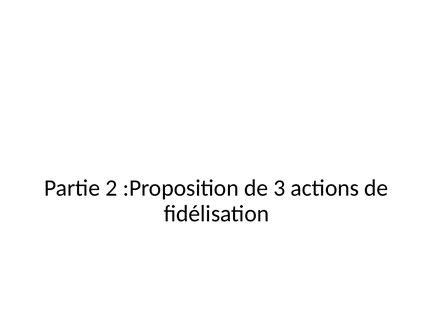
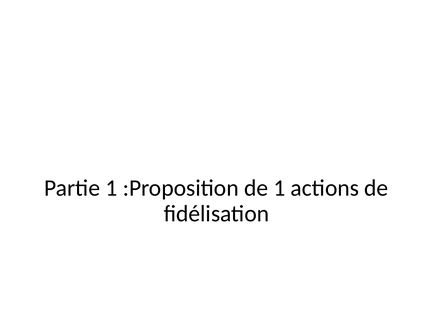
Partie 2: 2 -> 1
de 3: 3 -> 1
